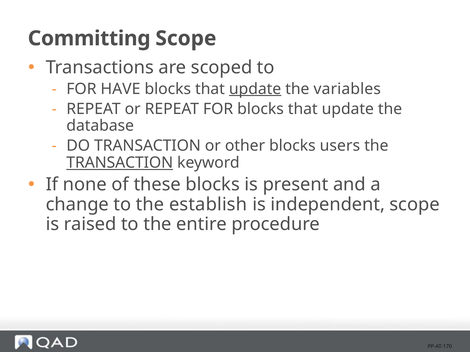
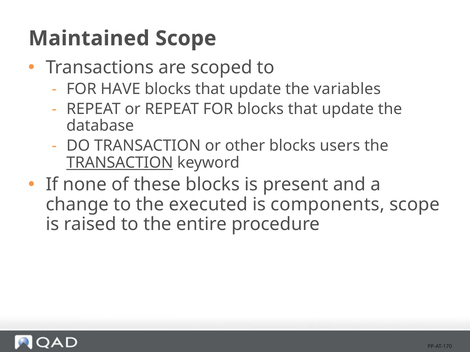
Committing: Committing -> Maintained
update at (255, 89) underline: present -> none
establish: establish -> executed
independent: independent -> components
